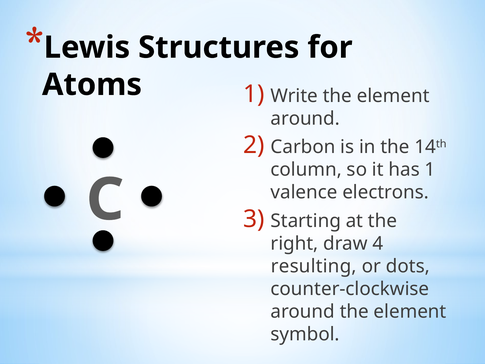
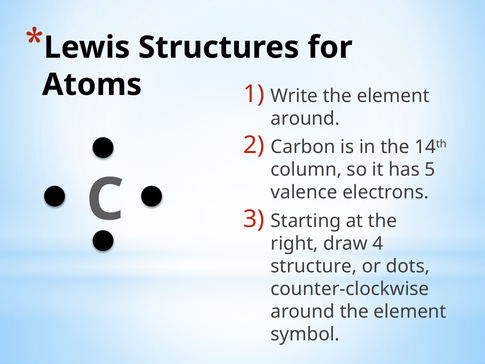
has 1: 1 -> 5
resulting: resulting -> structure
